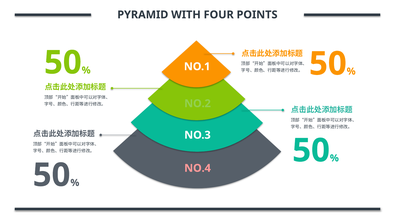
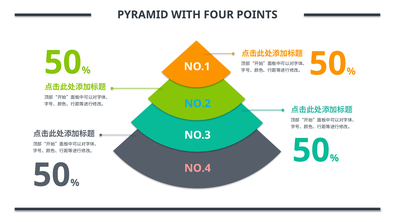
NO.2 colour: light green -> light blue
